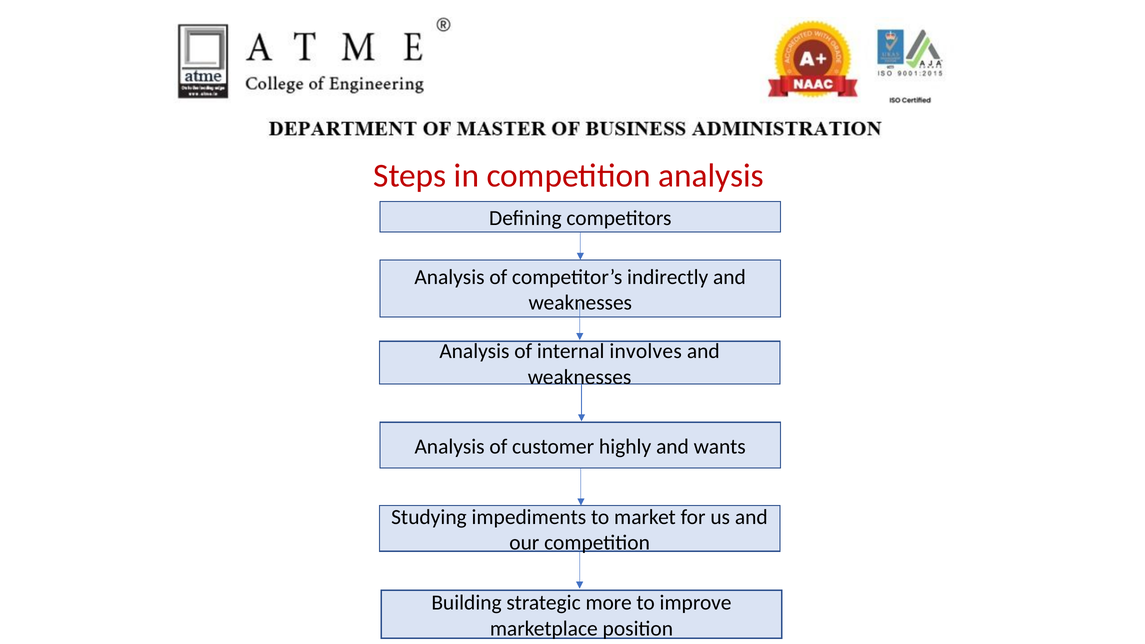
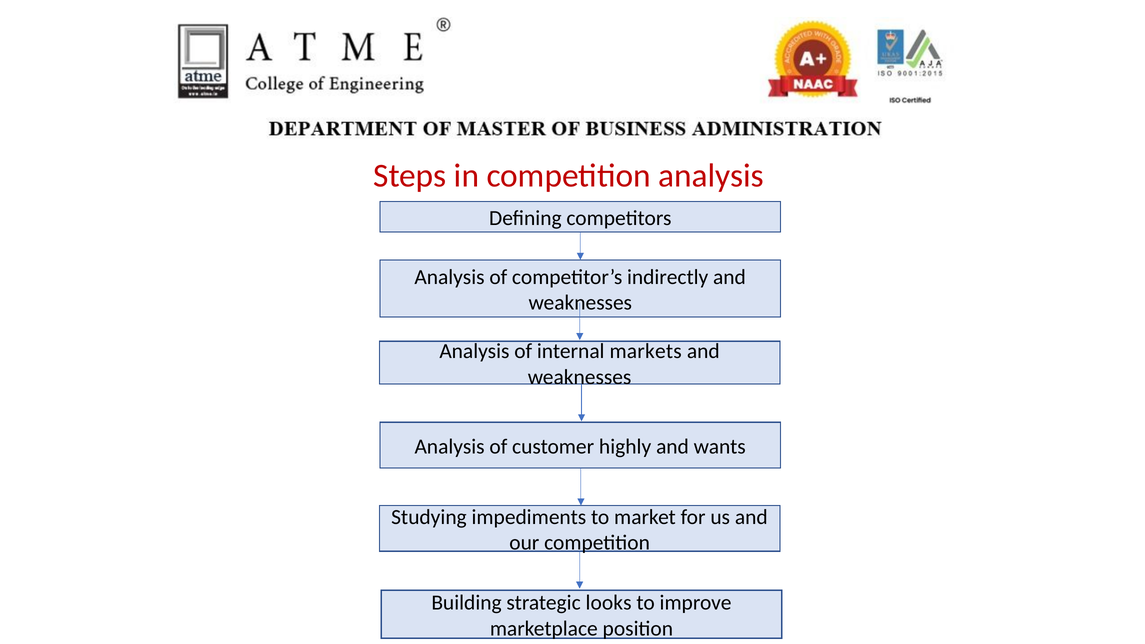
involves: involves -> markets
more: more -> looks
